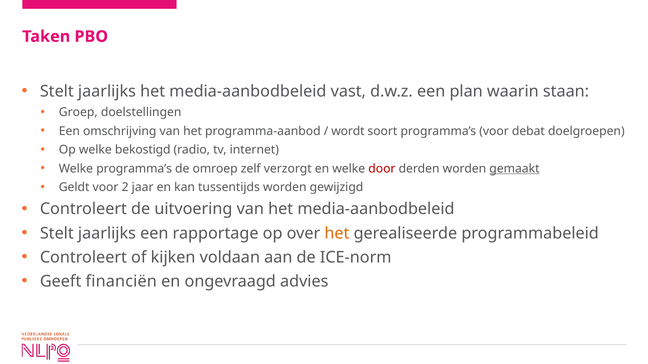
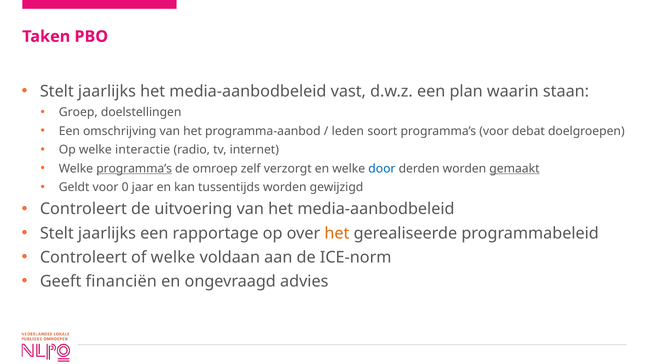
wordt: wordt -> leden
bekostigd: bekostigd -> interactie
programma’s at (134, 169) underline: none -> present
door colour: red -> blue
2: 2 -> 0
of kijken: kijken -> welke
